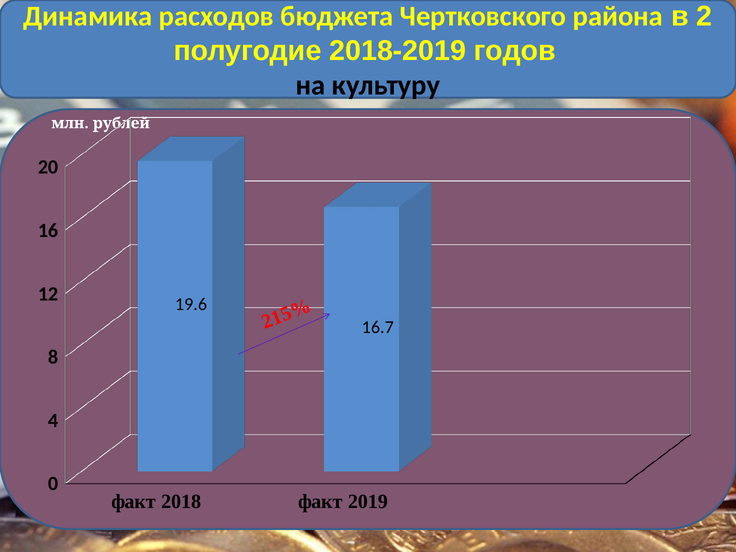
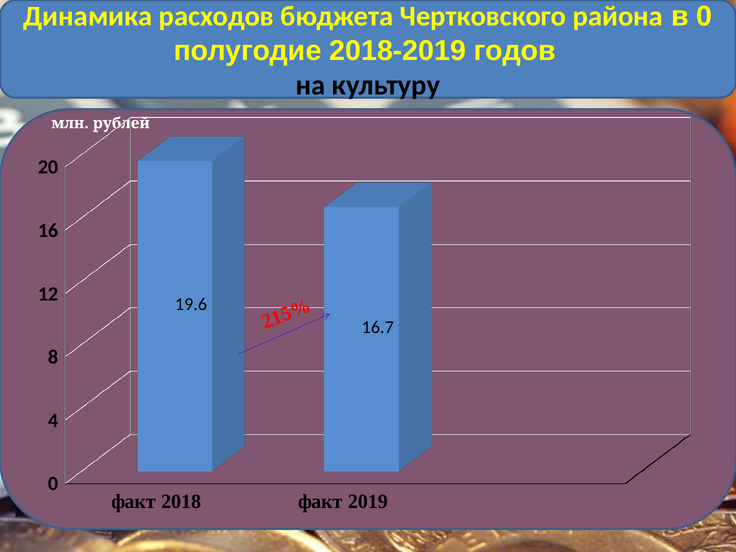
в 2: 2 -> 0
